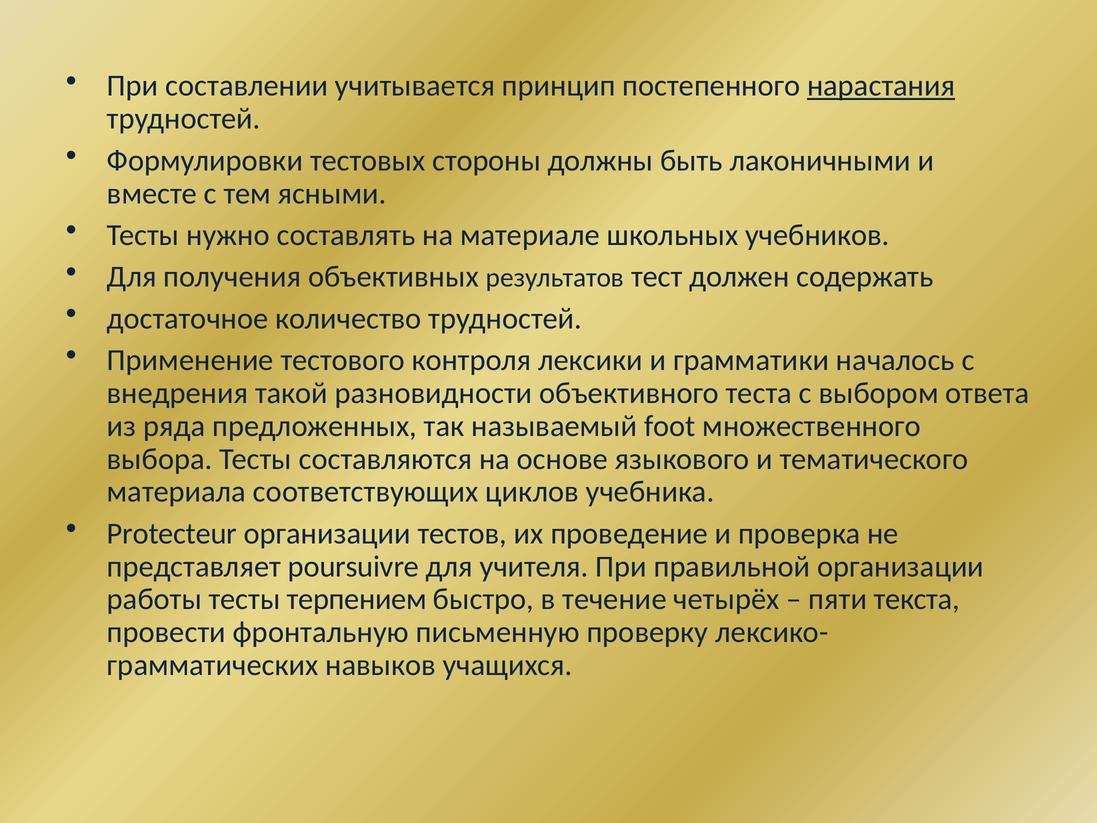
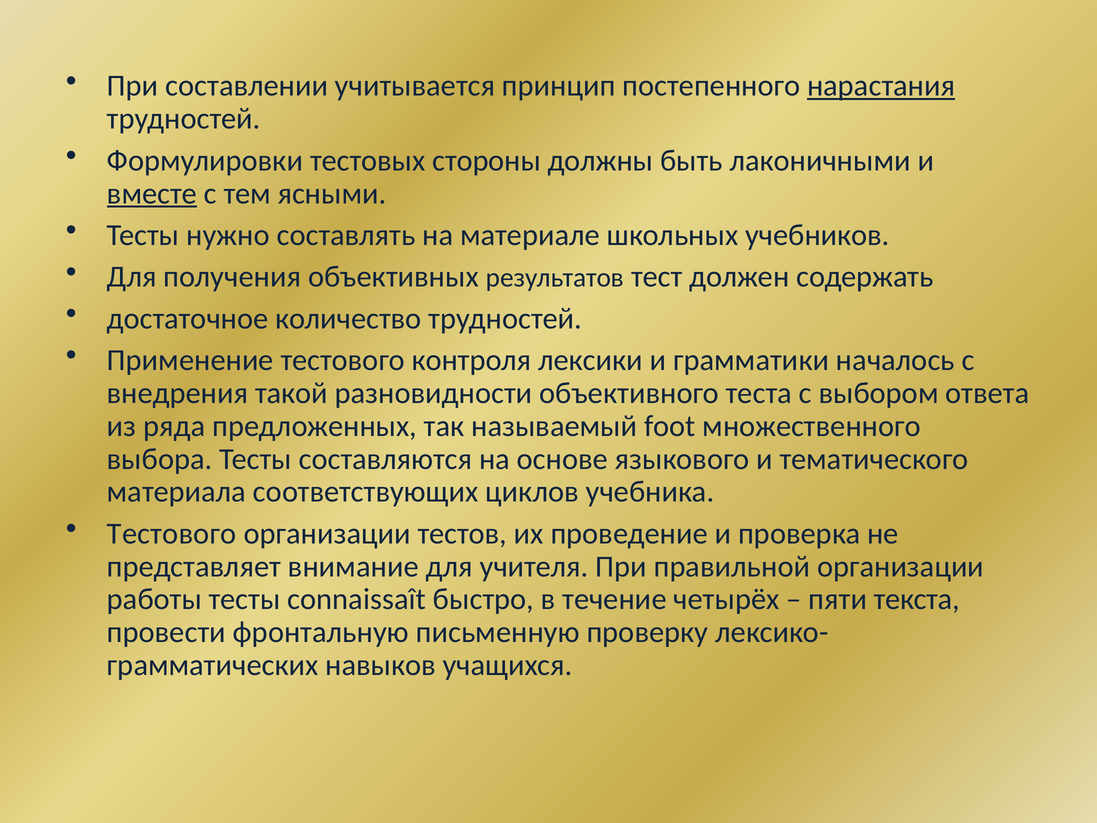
вместе underline: none -> present
Protecteur at (172, 533): Protecteur -> Тестового
poursuivre: poursuivre -> внимание
терпением: терпением -> connaissaît
